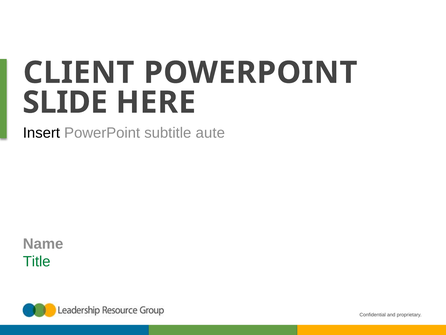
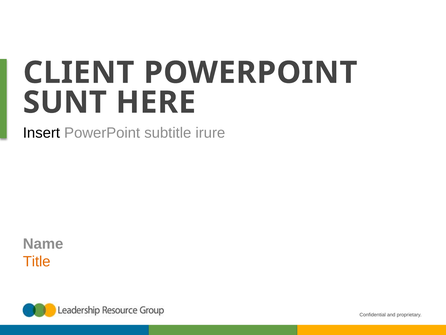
SLIDE: SLIDE -> SUNT
aute: aute -> irure
Title colour: green -> orange
